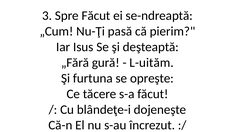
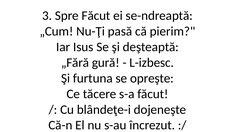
L-uităm: L-uităm -> L-izbesc
